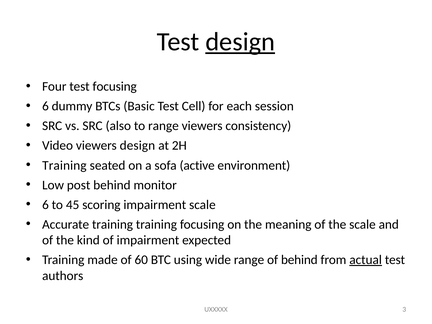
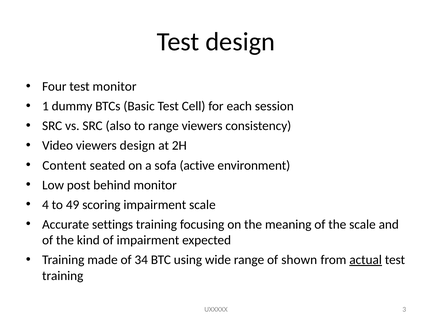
design at (240, 42) underline: present -> none
test focusing: focusing -> monitor
6 at (45, 106): 6 -> 1
Training at (64, 165): Training -> Content
6 at (45, 205): 6 -> 4
45: 45 -> 49
Accurate training: training -> settings
60: 60 -> 34
of behind: behind -> shown
authors at (63, 276): authors -> training
